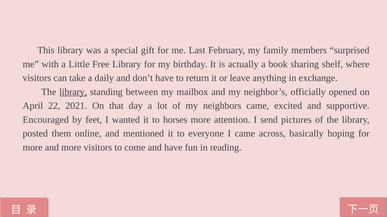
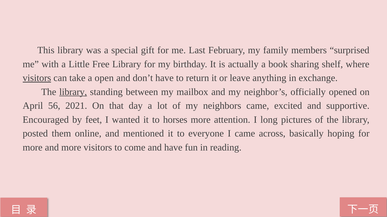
visitors at (37, 78) underline: none -> present
daily: daily -> open
22: 22 -> 56
send: send -> long
